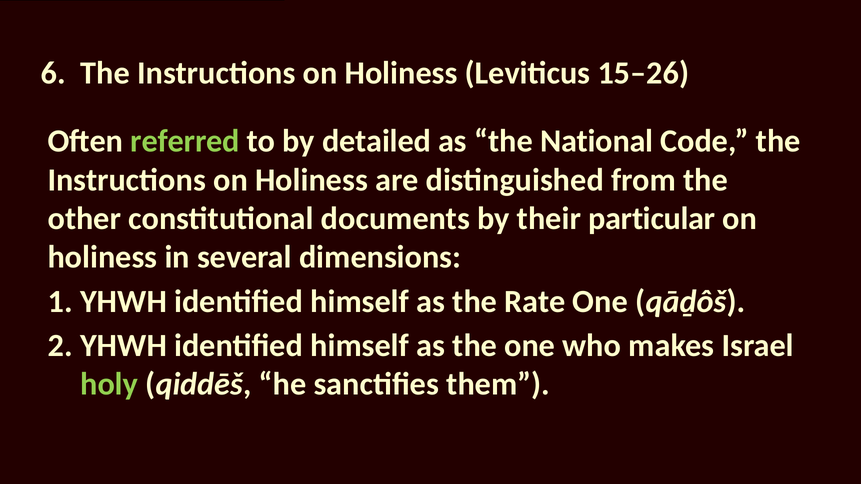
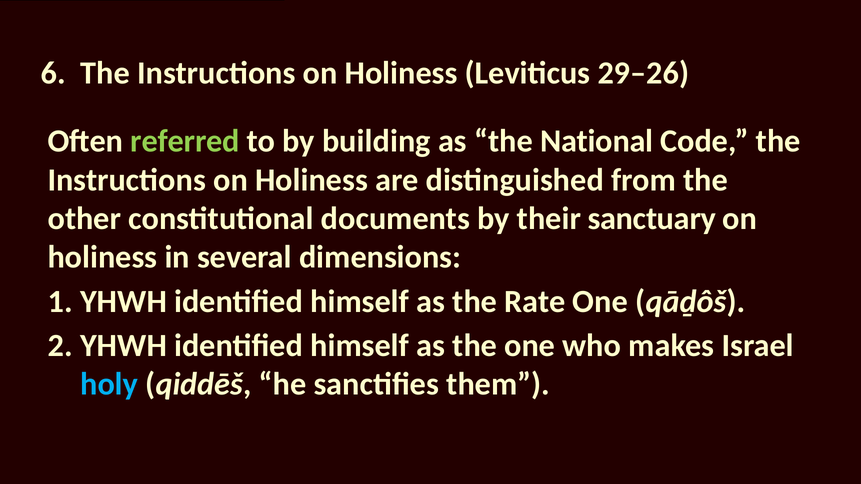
15–26: 15–26 -> 29–26
detailed: detailed -> building
particular: particular -> sanctuary
holy colour: light green -> light blue
